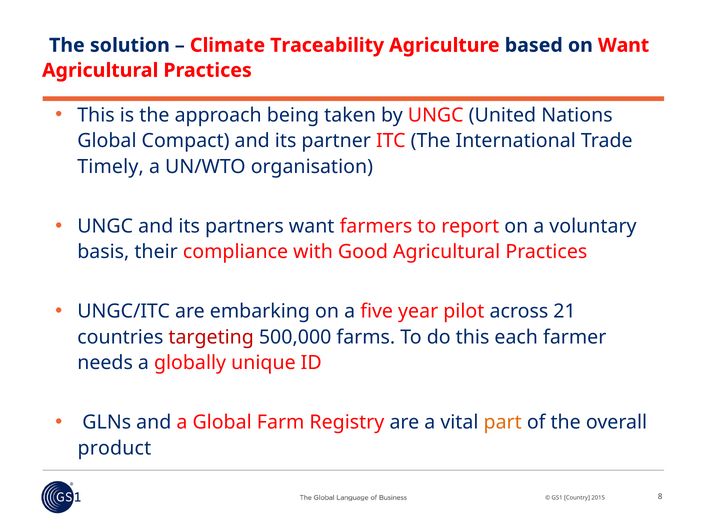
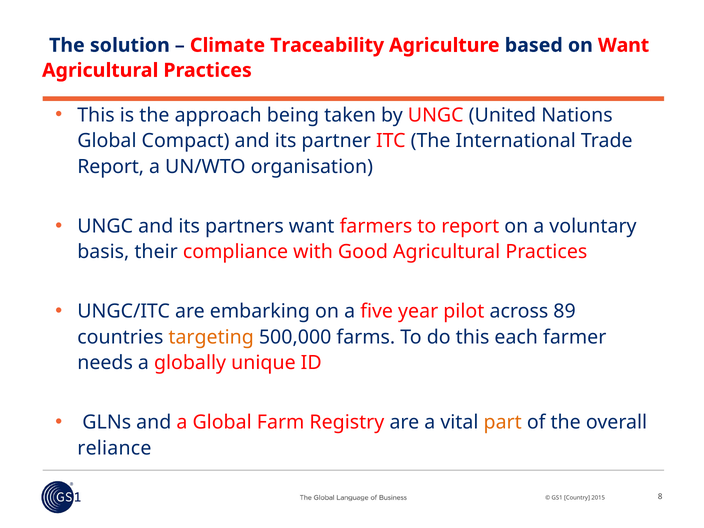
Timely at (111, 167): Timely -> Report
21: 21 -> 89
targeting colour: red -> orange
product: product -> reliance
